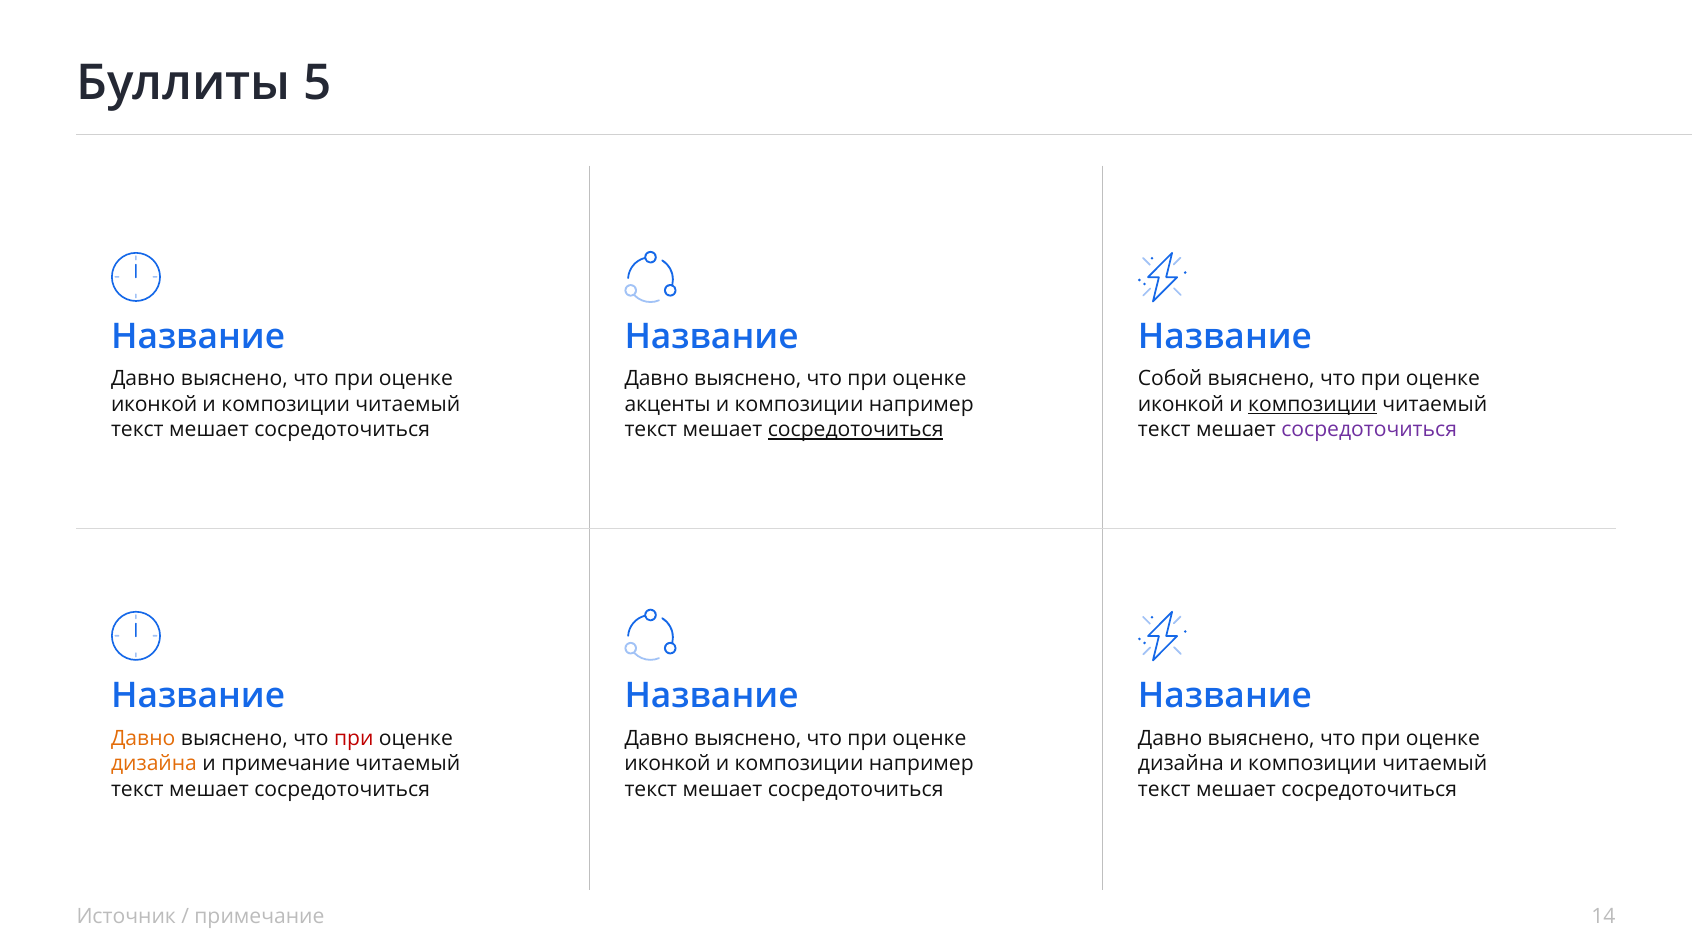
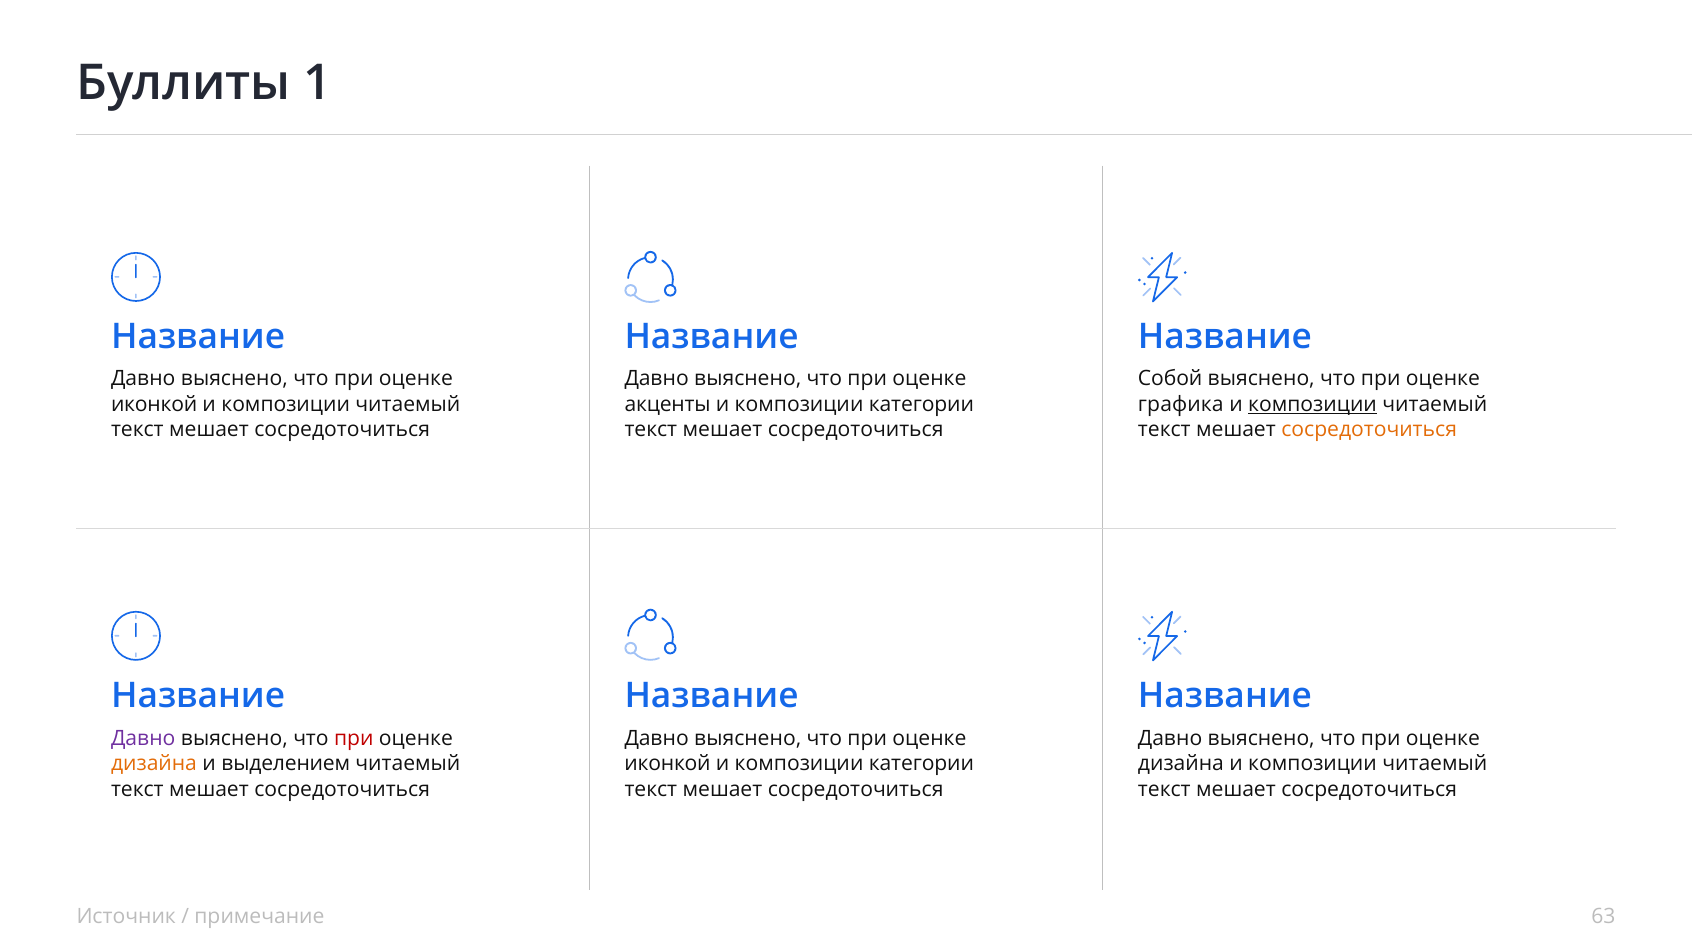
5: 5 -> 1
например at (921, 404): например -> категории
иконкой at (1181, 404): иконкой -> графика
сосредоточиться at (856, 430) underline: present -> none
сосредоточиться at (1369, 430) colour: purple -> orange
Давно at (143, 738) colour: orange -> purple
и примечание: примечание -> выделением
например at (921, 764): например -> категории
14: 14 -> 63
